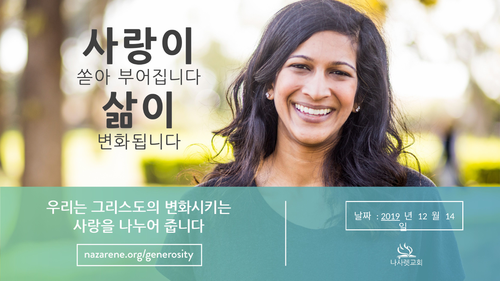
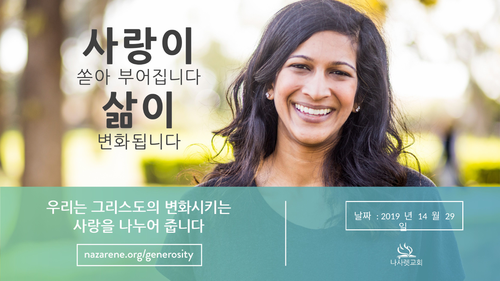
2019 underline: present -> none
12: 12 -> 14
14: 14 -> 29
